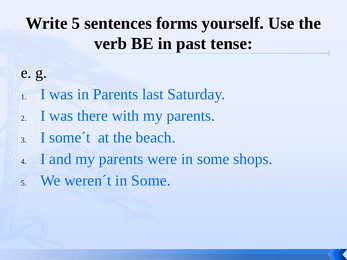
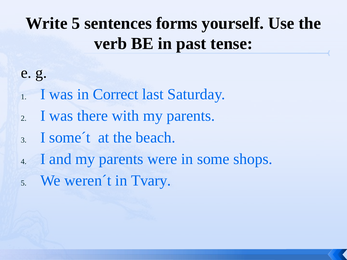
in Parents: Parents -> Correct
weren´t in Some: Some -> Tvary
